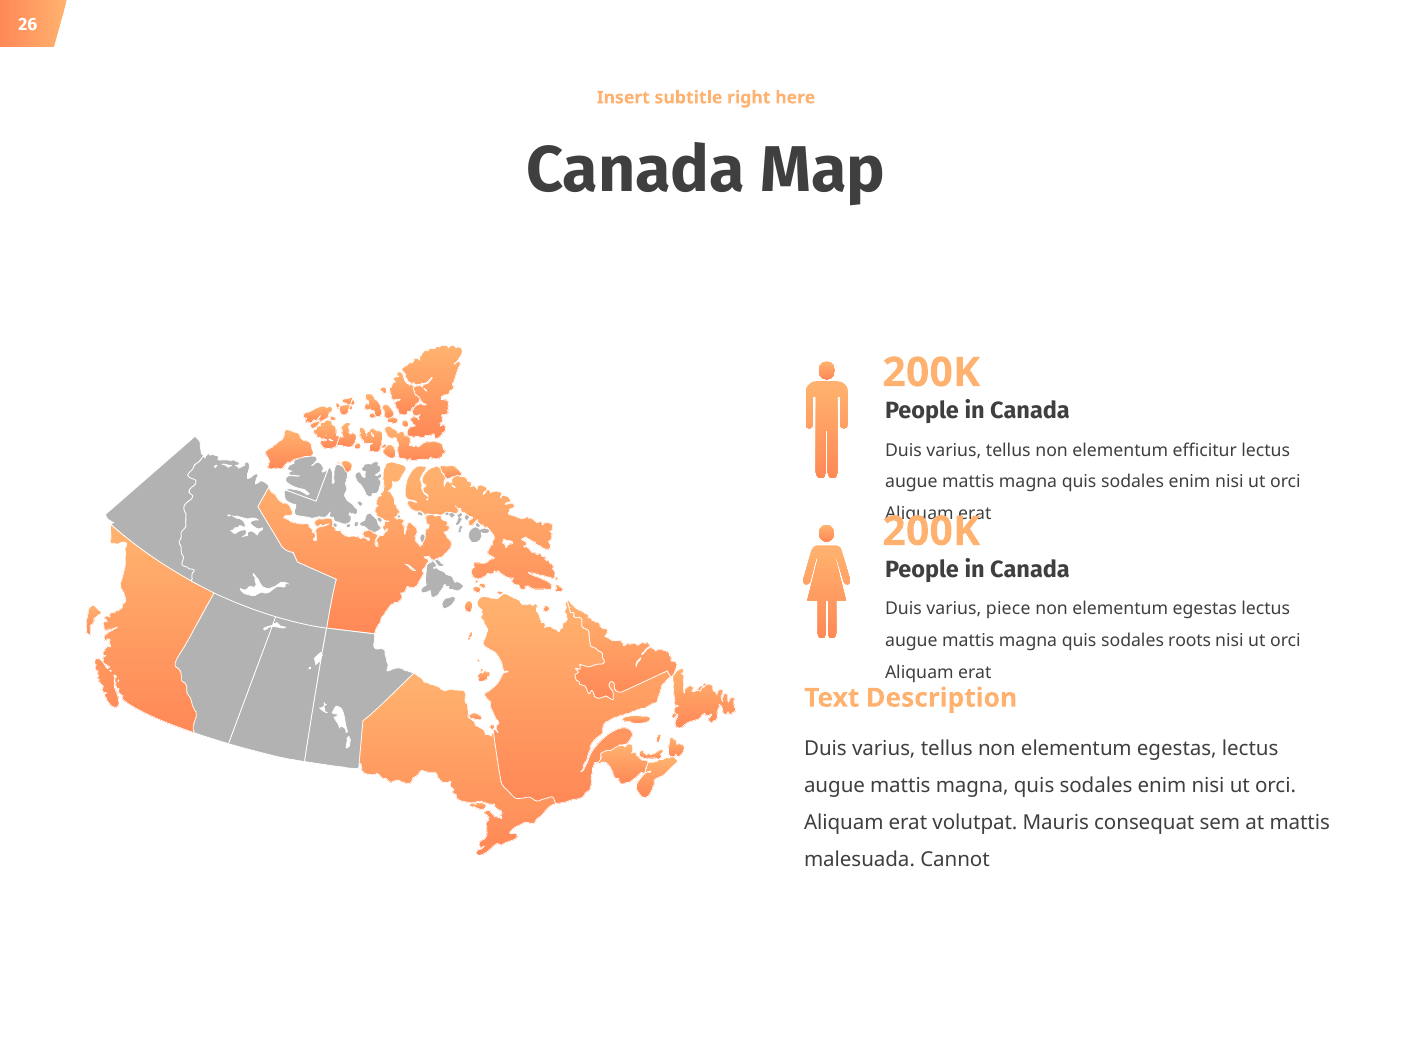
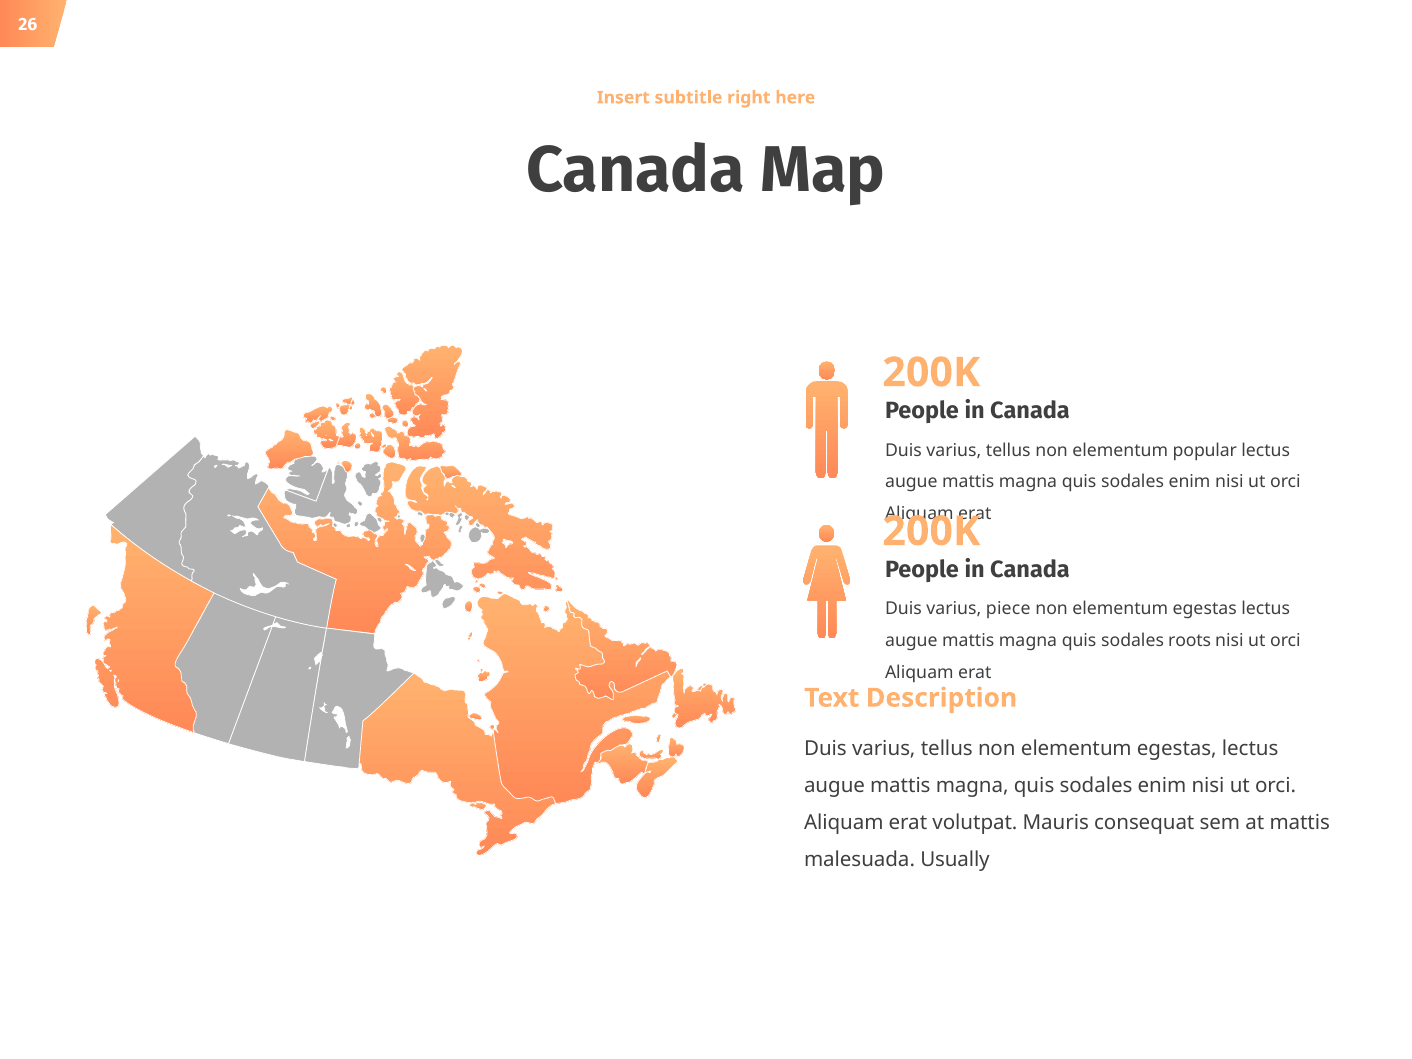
efficitur: efficitur -> popular
Cannot: Cannot -> Usually
